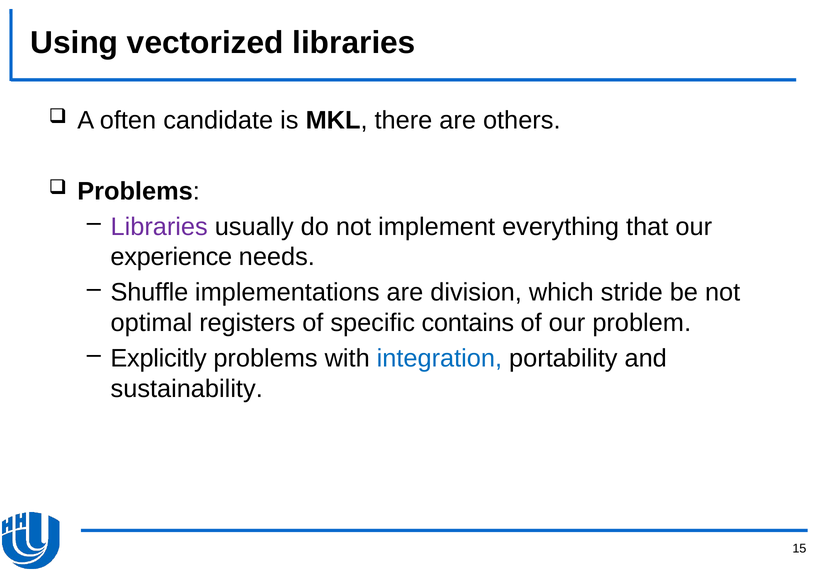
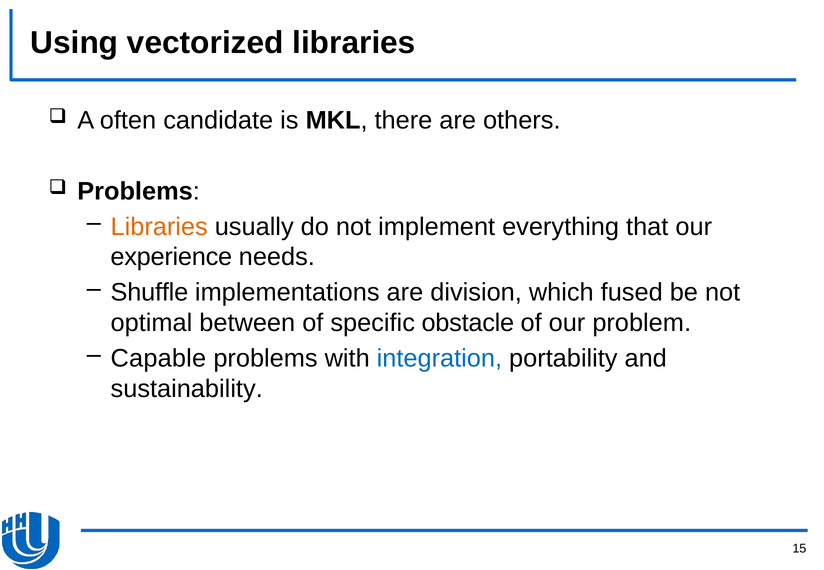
Libraries at (159, 227) colour: purple -> orange
stride: stride -> fused
registers: registers -> between
contains: contains -> obstacle
Explicitly: Explicitly -> Capable
